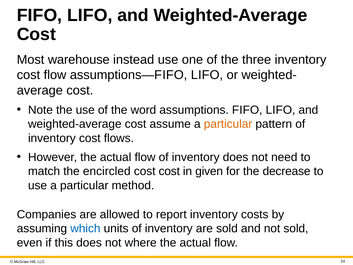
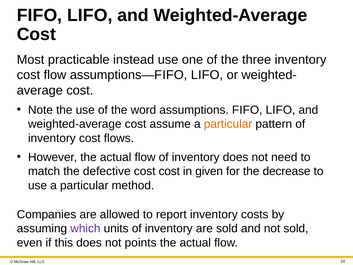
warehouse: warehouse -> practicable
encircled: encircled -> defective
which colour: blue -> purple
where: where -> points
